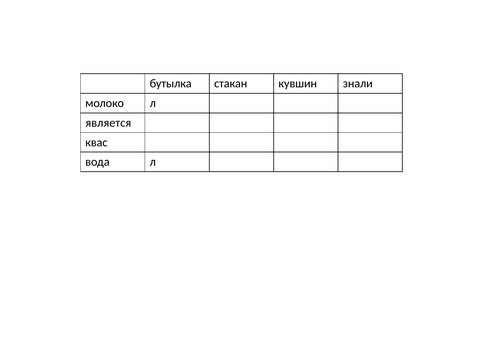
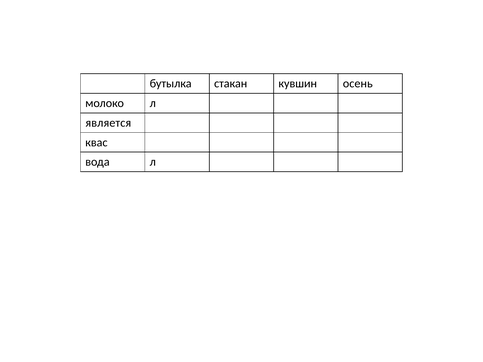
знали: знали -> осень
